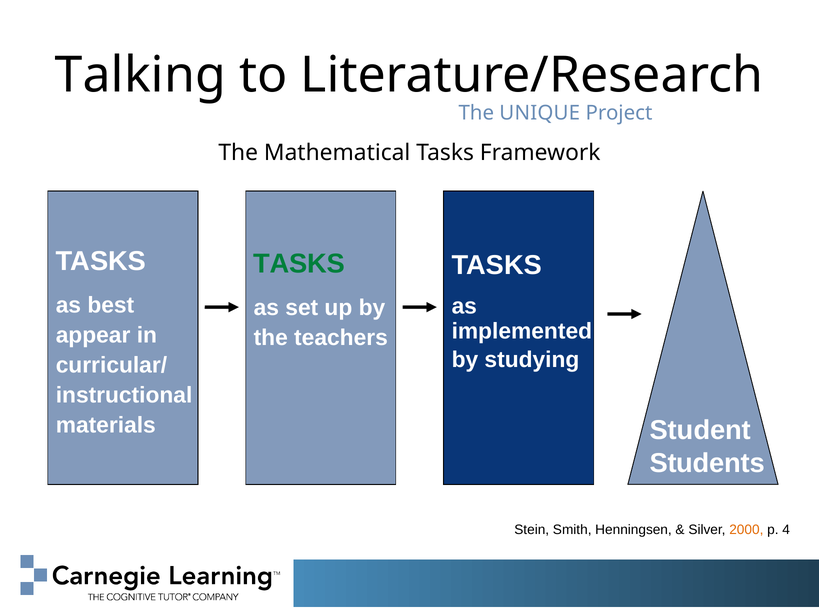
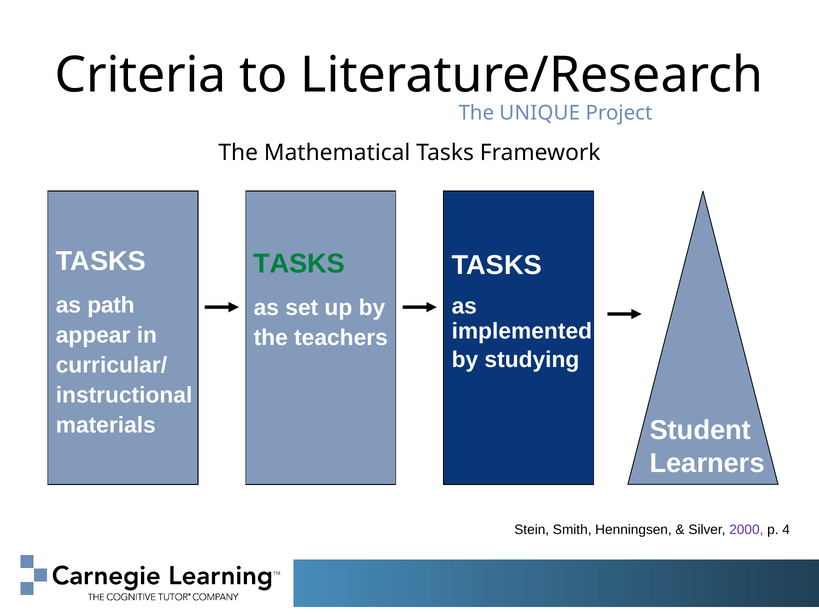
Talking: Talking -> Criteria
best: best -> path
Students: Students -> Learners
2000 colour: orange -> purple
